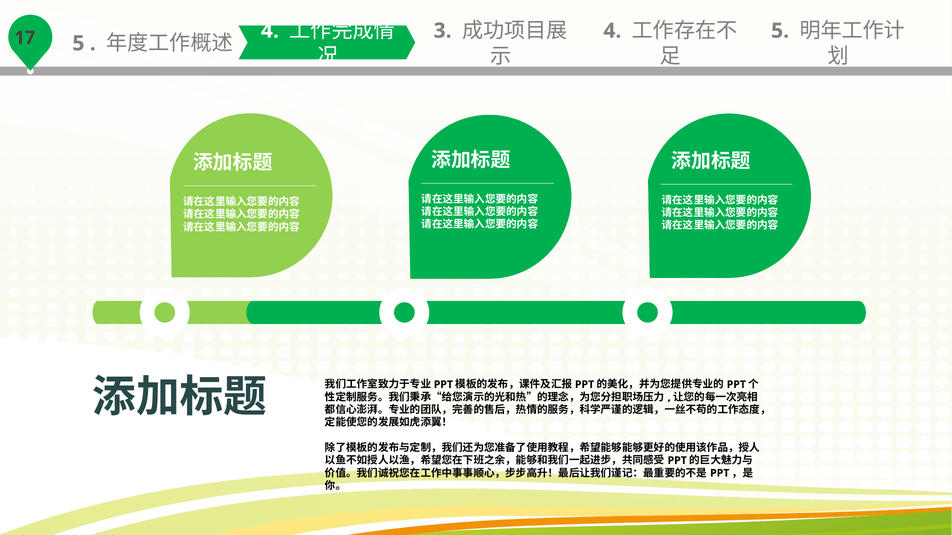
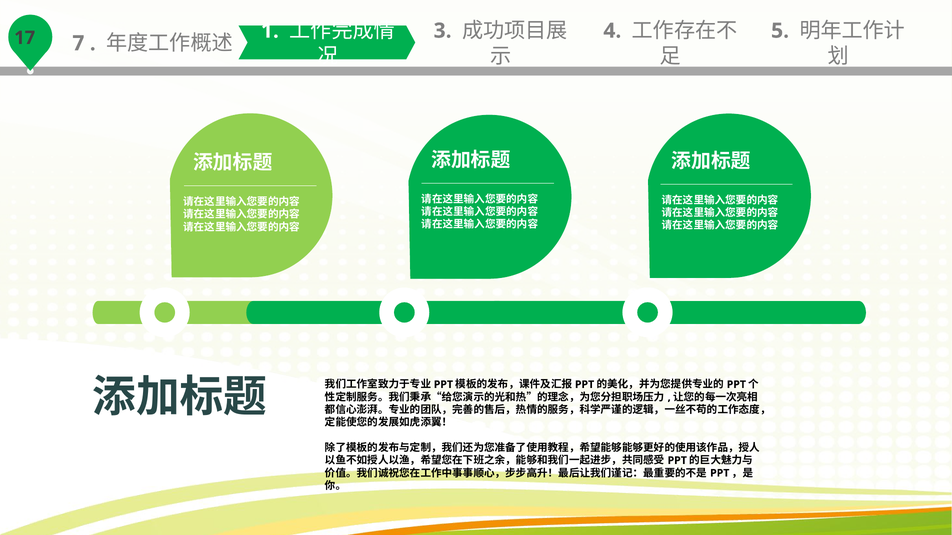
5 at (78, 43): 5 -> 7
4 at (270, 31): 4 -> 1
